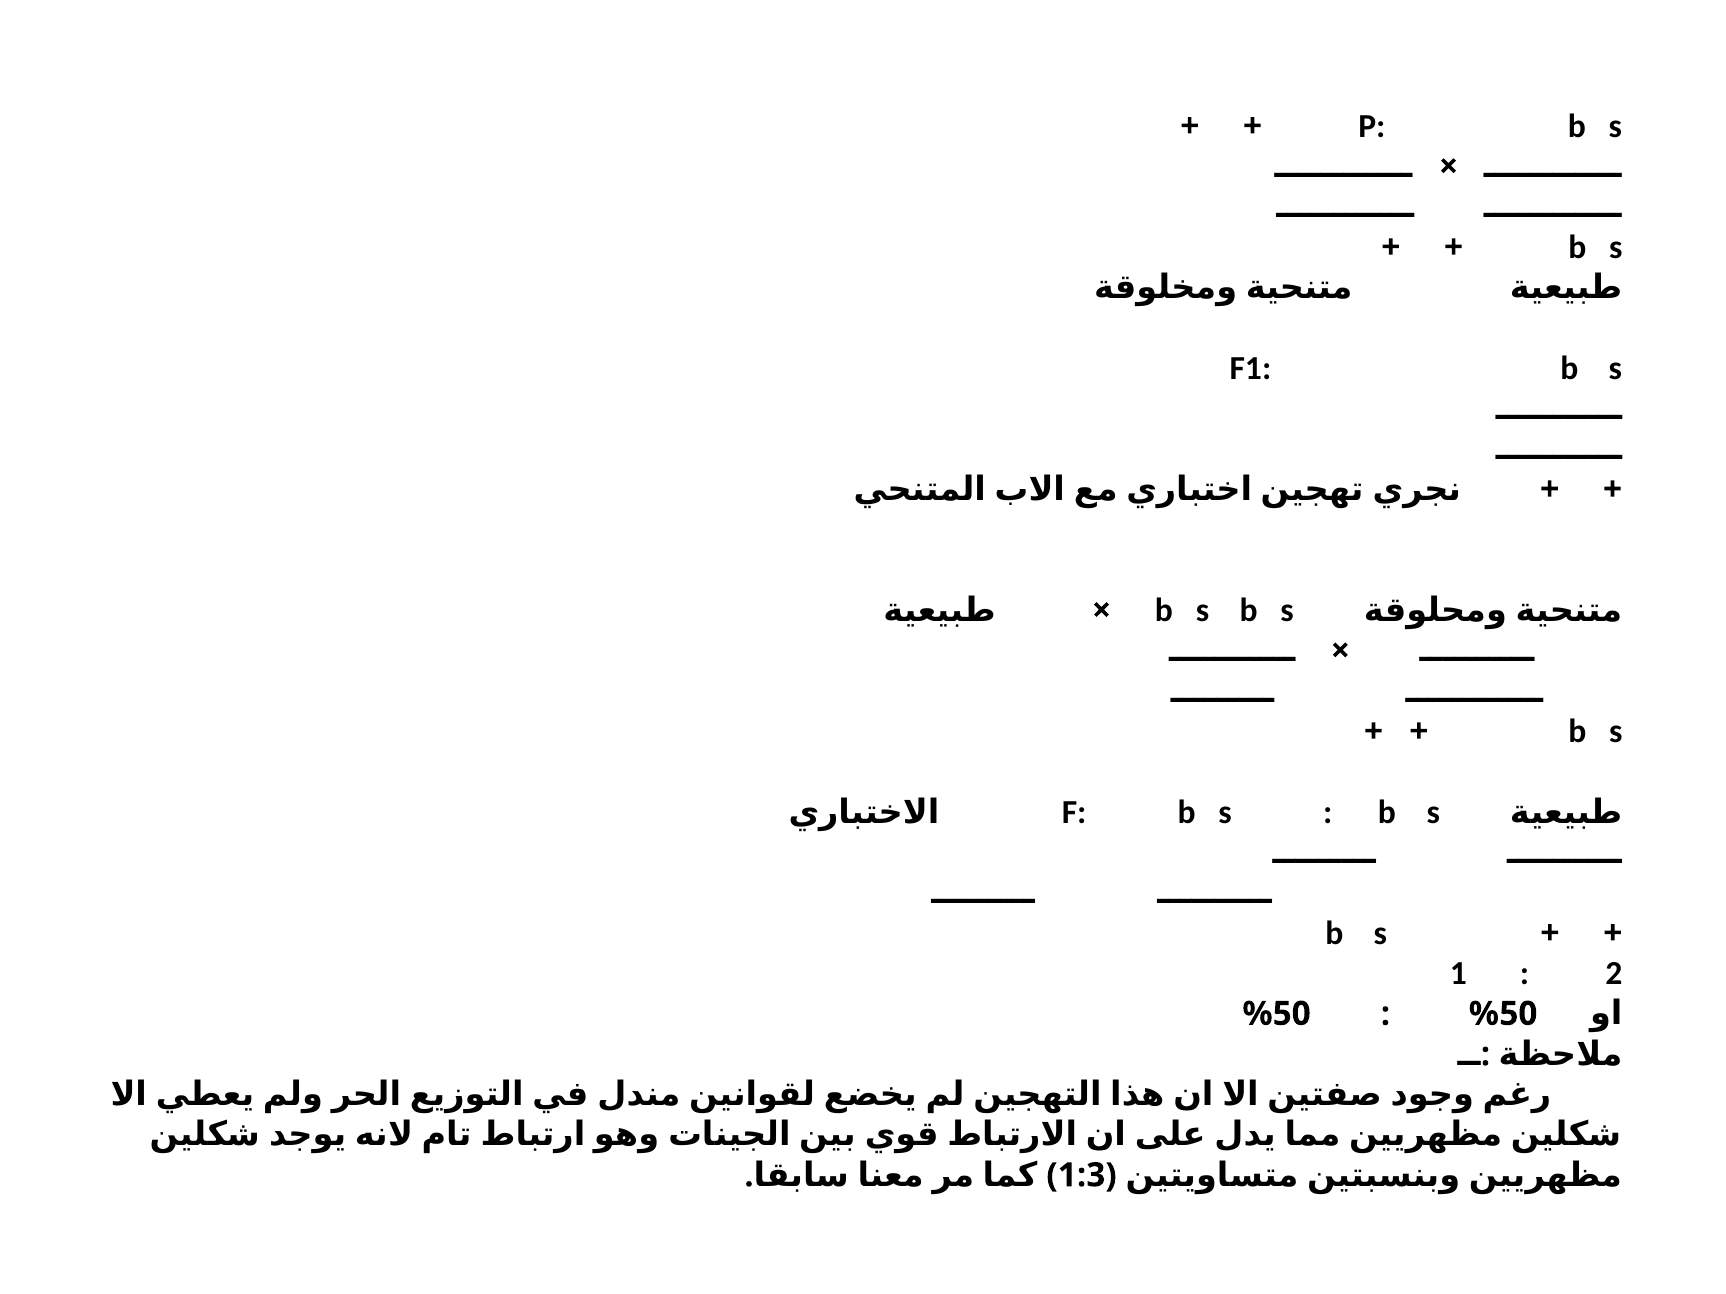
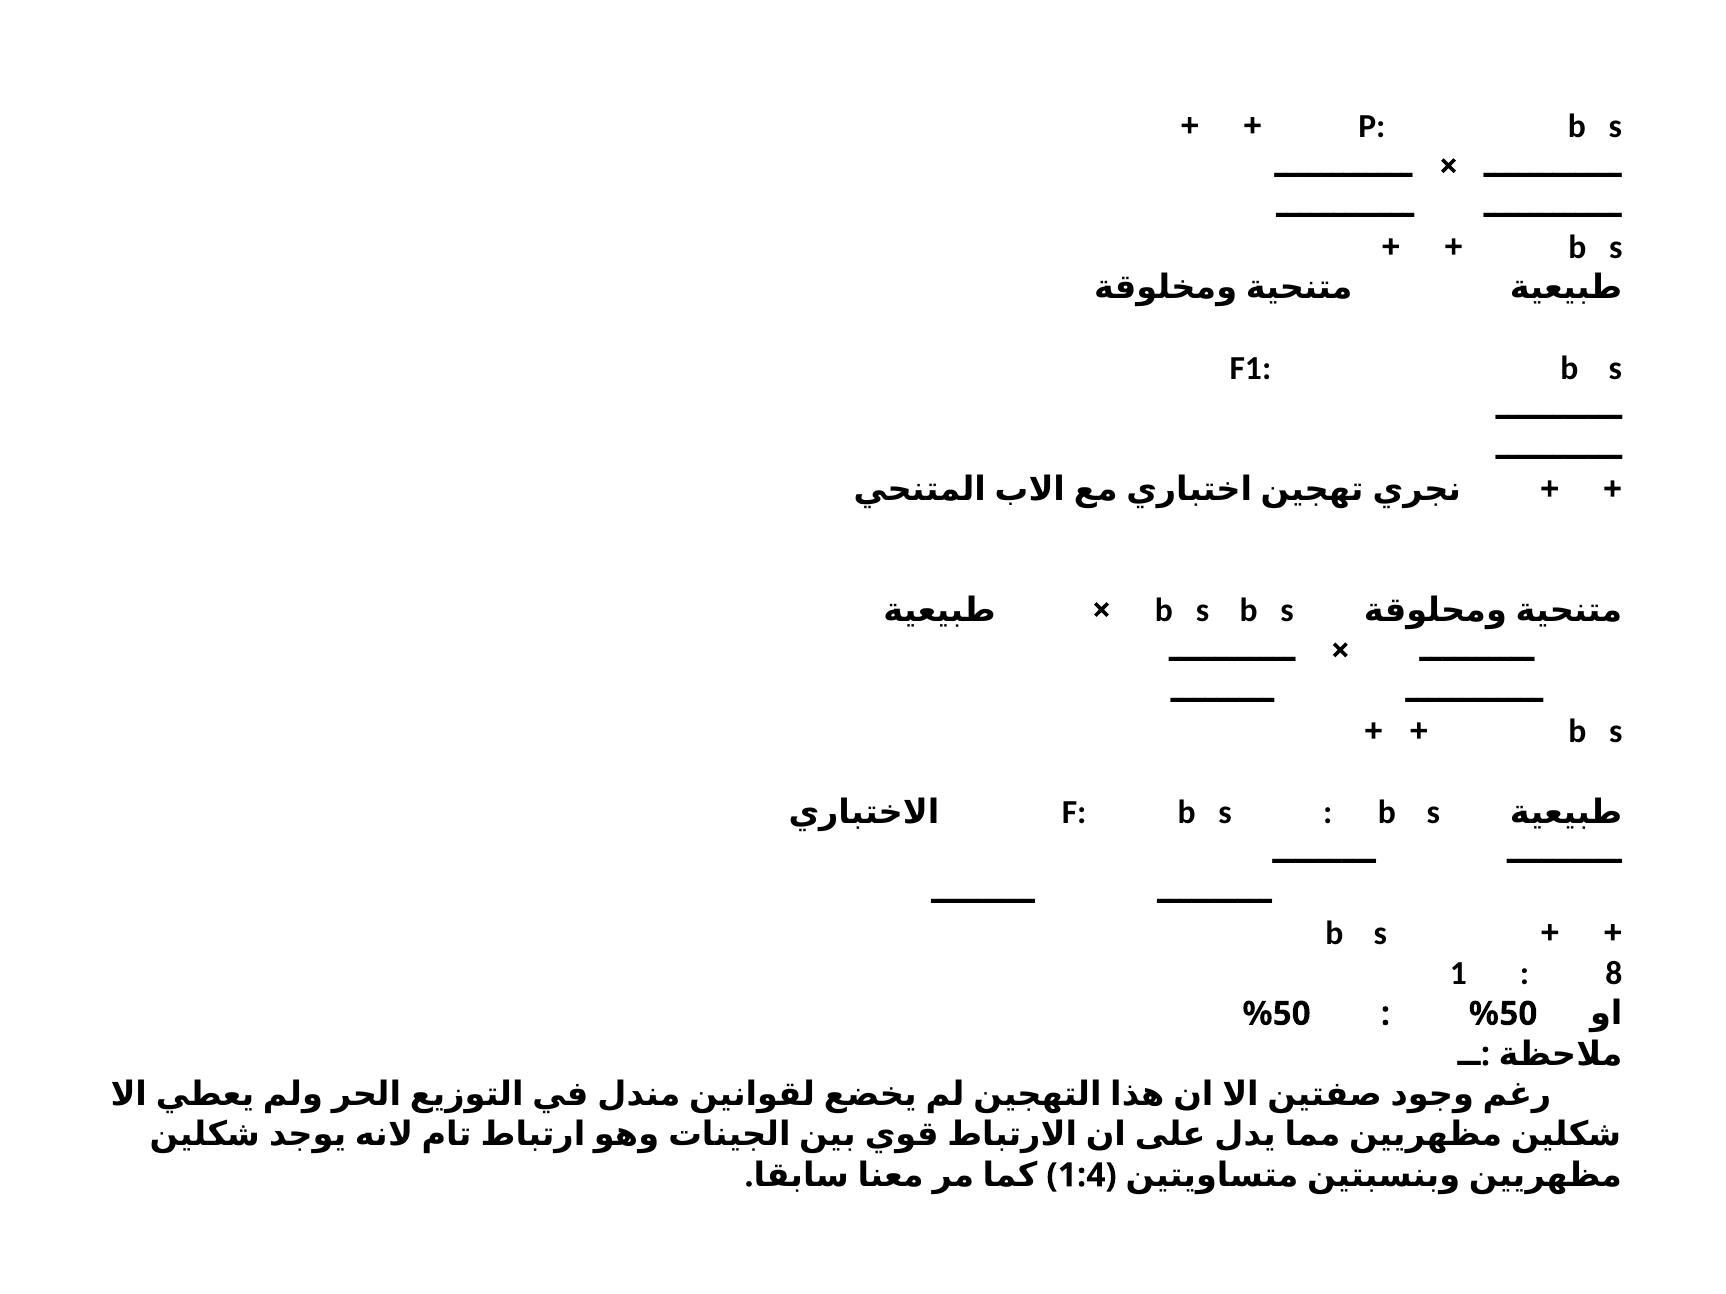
2: 2 -> 8
1:3: 1:3 -> 1:4
